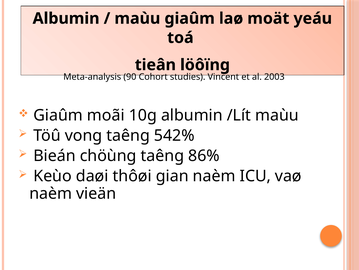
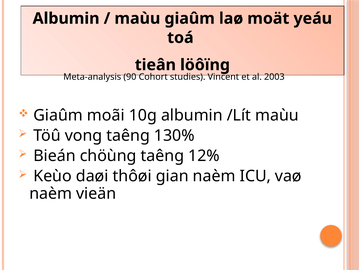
542%: 542% -> 130%
86%: 86% -> 12%
